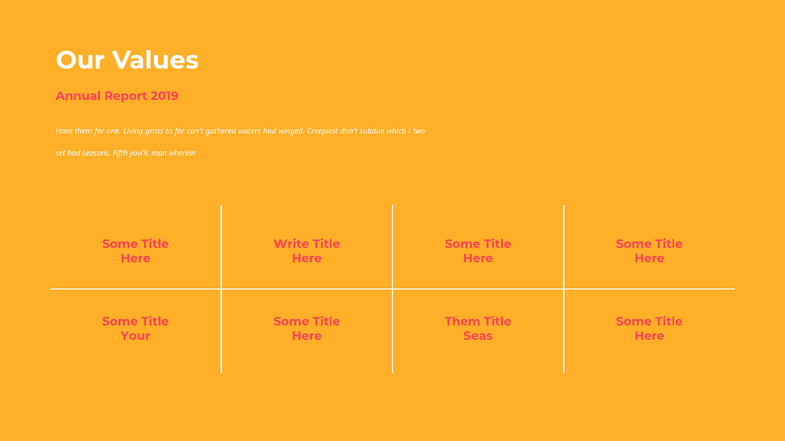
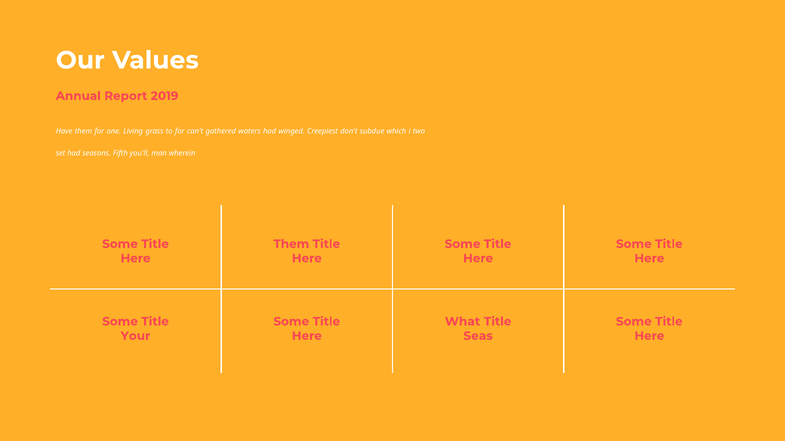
Write at (291, 244): Write -> Them
Them at (463, 322): Them -> What
